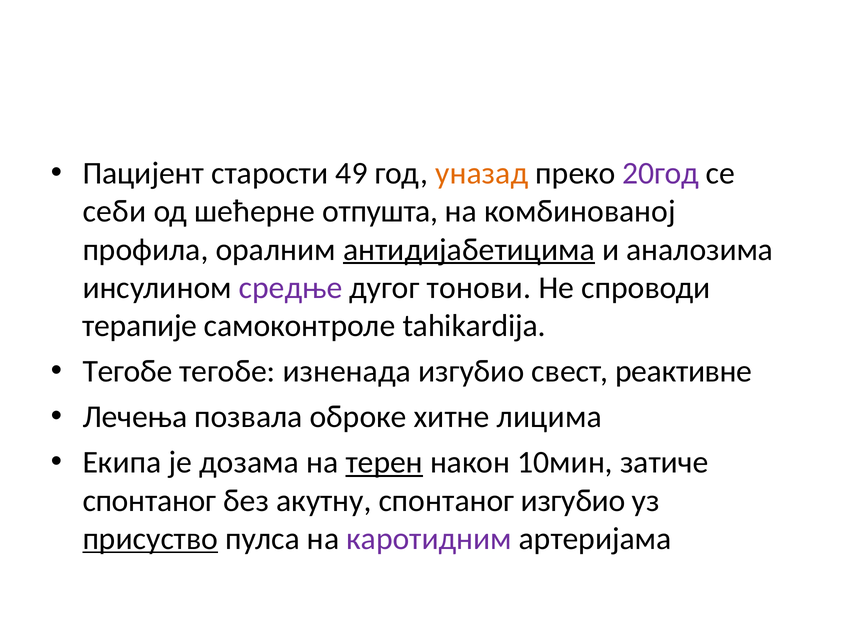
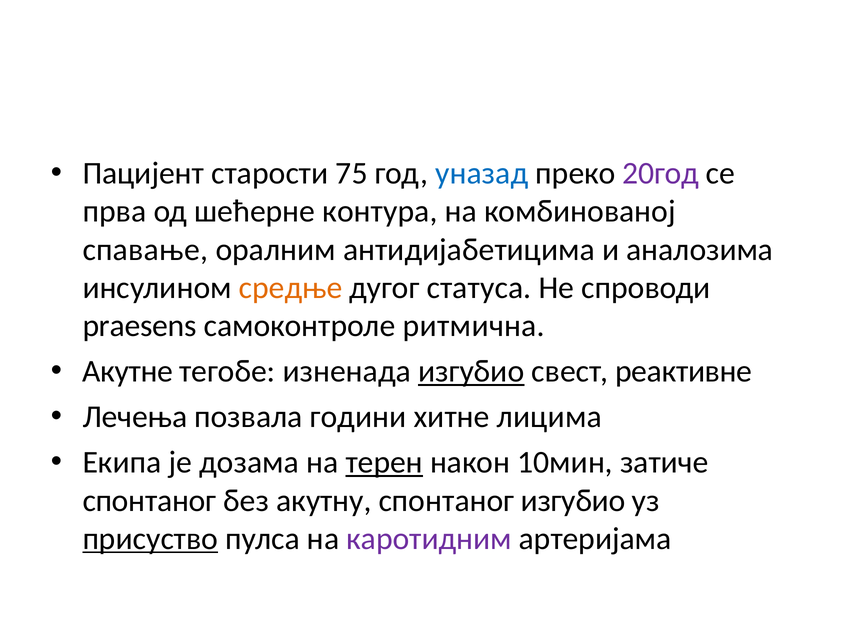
49: 49 -> 75
уназад colour: orange -> blue
себи: себи -> прва
отпушта: отпушта -> контура
профила: профила -> спавање
антидијабетицима underline: present -> none
средње colour: purple -> orange
тонови: тонови -> статуса
терапије: терапије -> praesens
tahikardija: tahikardija -> ритмична
Тегобе at (128, 372): Тегобе -> Aкутне
изгубио at (471, 372) underline: none -> present
оброке: оброке -> години
